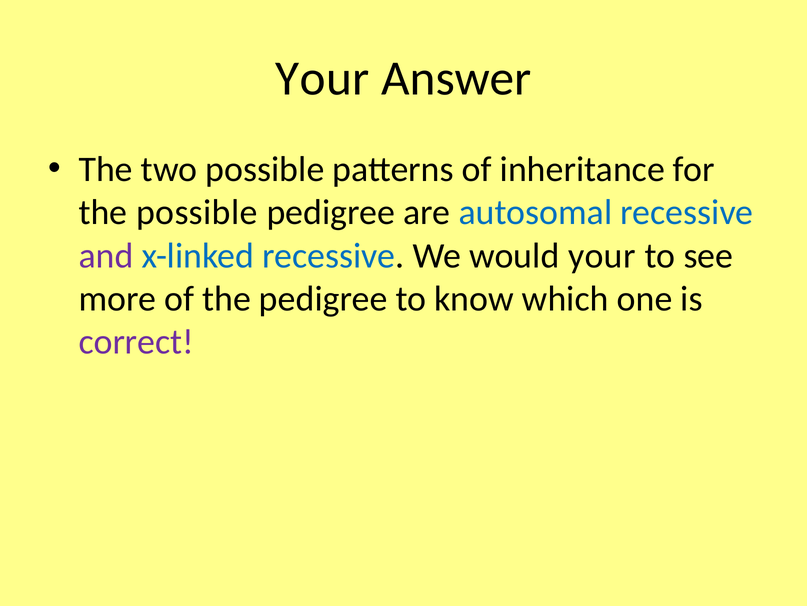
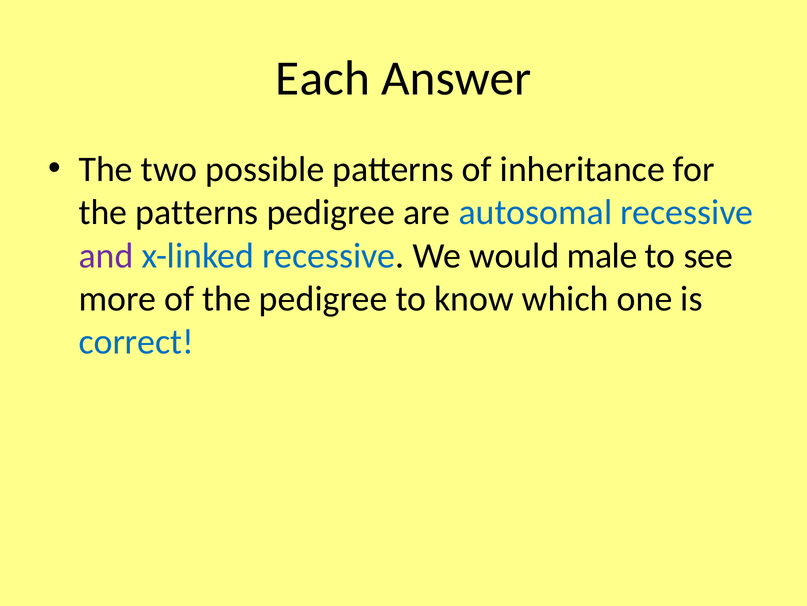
Your at (322, 78): Your -> Each
the possible: possible -> patterns
would your: your -> male
correct colour: purple -> blue
